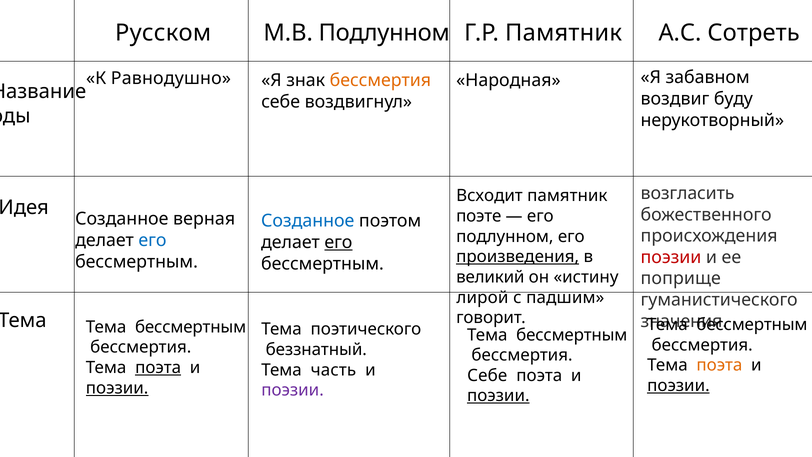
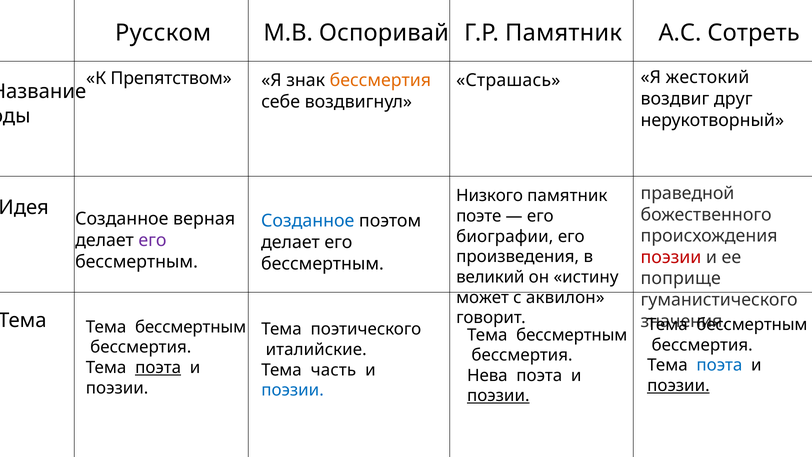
М.В Подлунном: Подлунном -> Оспоривай
Равнодушно: Равнодушно -> Препятством
Народная: Народная -> Страшась
забавном: забавном -> жестокий
буду: буду -> друг
возгласить: возгласить -> праведной
Всходит: Всходит -> Низкого
подлунном at (505, 236): подлунном -> биографии
его at (152, 240) colour: blue -> purple
его at (338, 242) underline: present -> none
произведения underline: present -> none
лирой: лирой -> может
падшим: падшим -> аквилон
беззнатный: беззнатный -> италийские
поэта at (719, 365) colour: orange -> blue
Себе at (487, 375): Себе -> Нева
поэзии at (117, 388) underline: present -> none
поэзии at (293, 390) colour: purple -> blue
